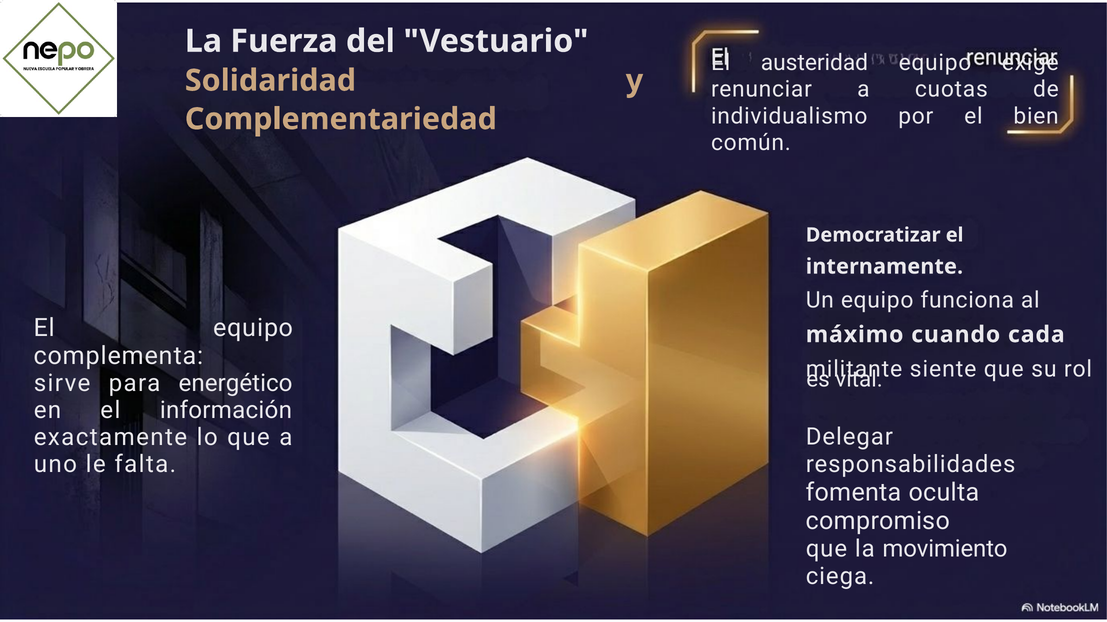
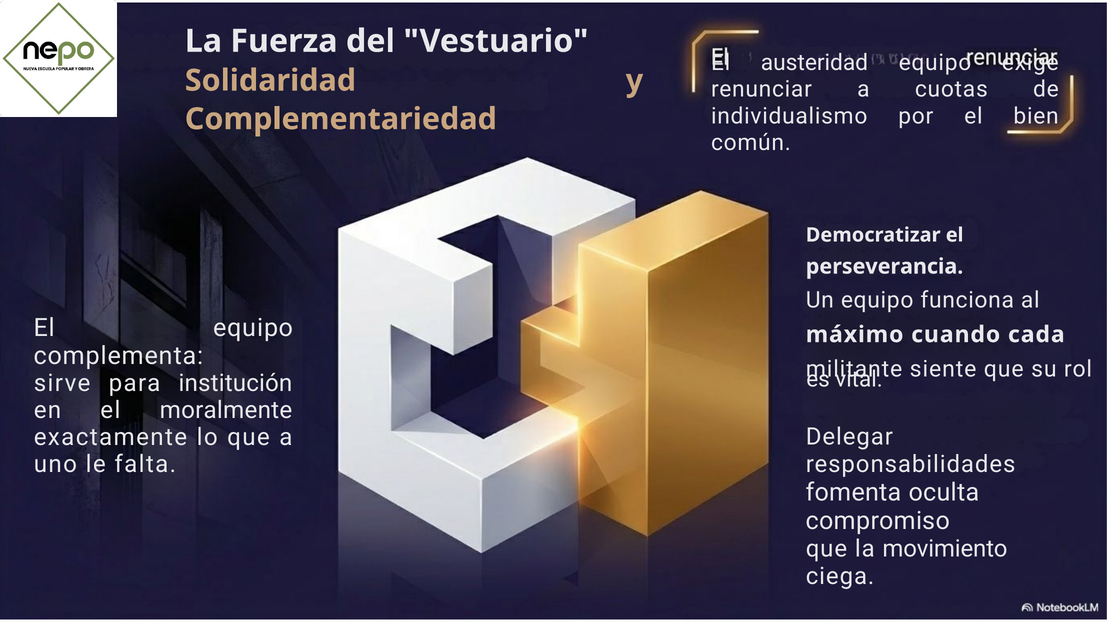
internamente: internamente -> perseverancia
energético: energético -> institución
información: información -> moralmente
